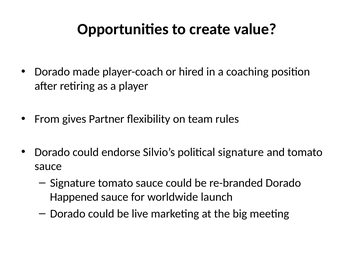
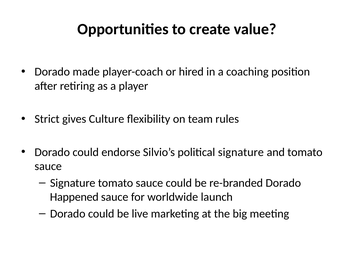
From: From -> Strict
Partner: Partner -> Culture
